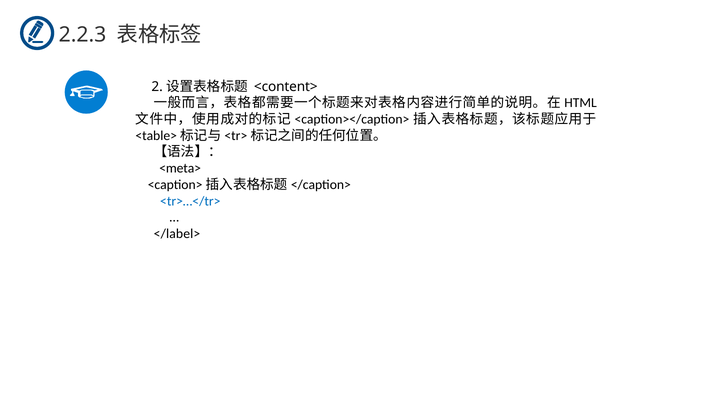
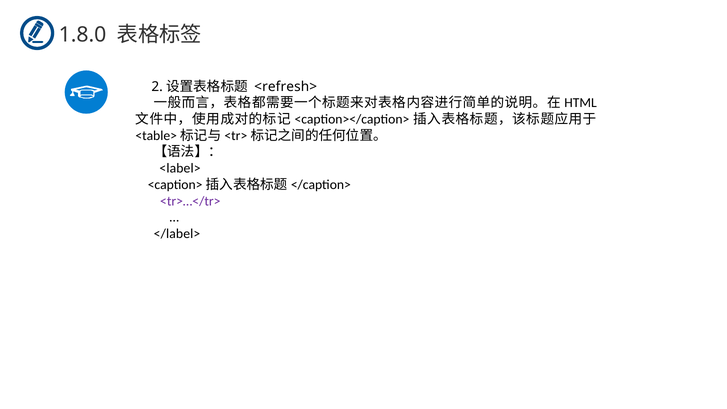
2.2.3: 2.2.3 -> 1.8.0
<content>: <content> -> <refresh>
<meta>: <meta> -> <label>
<tr>…</tr> colour: blue -> purple
